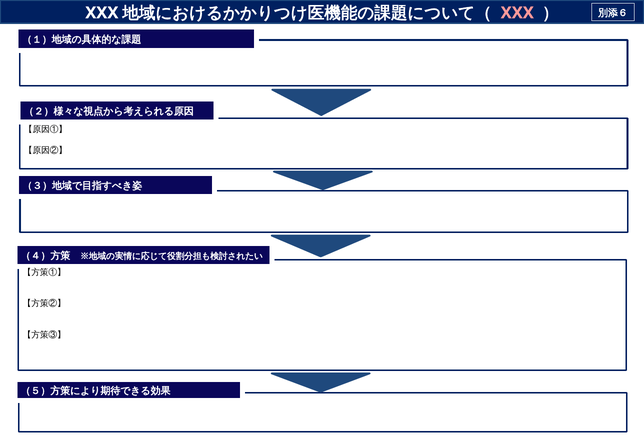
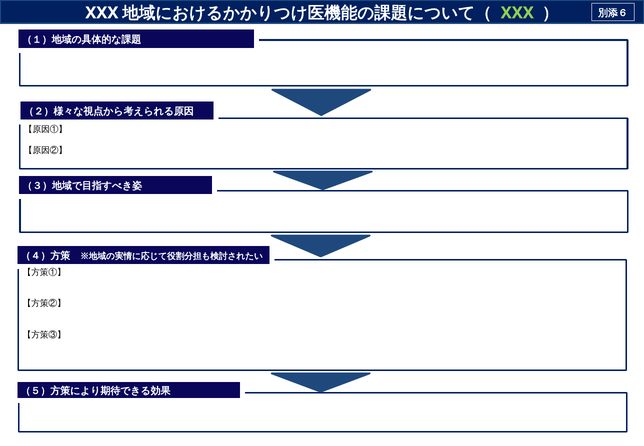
XXX at (517, 13) colour: pink -> light green
